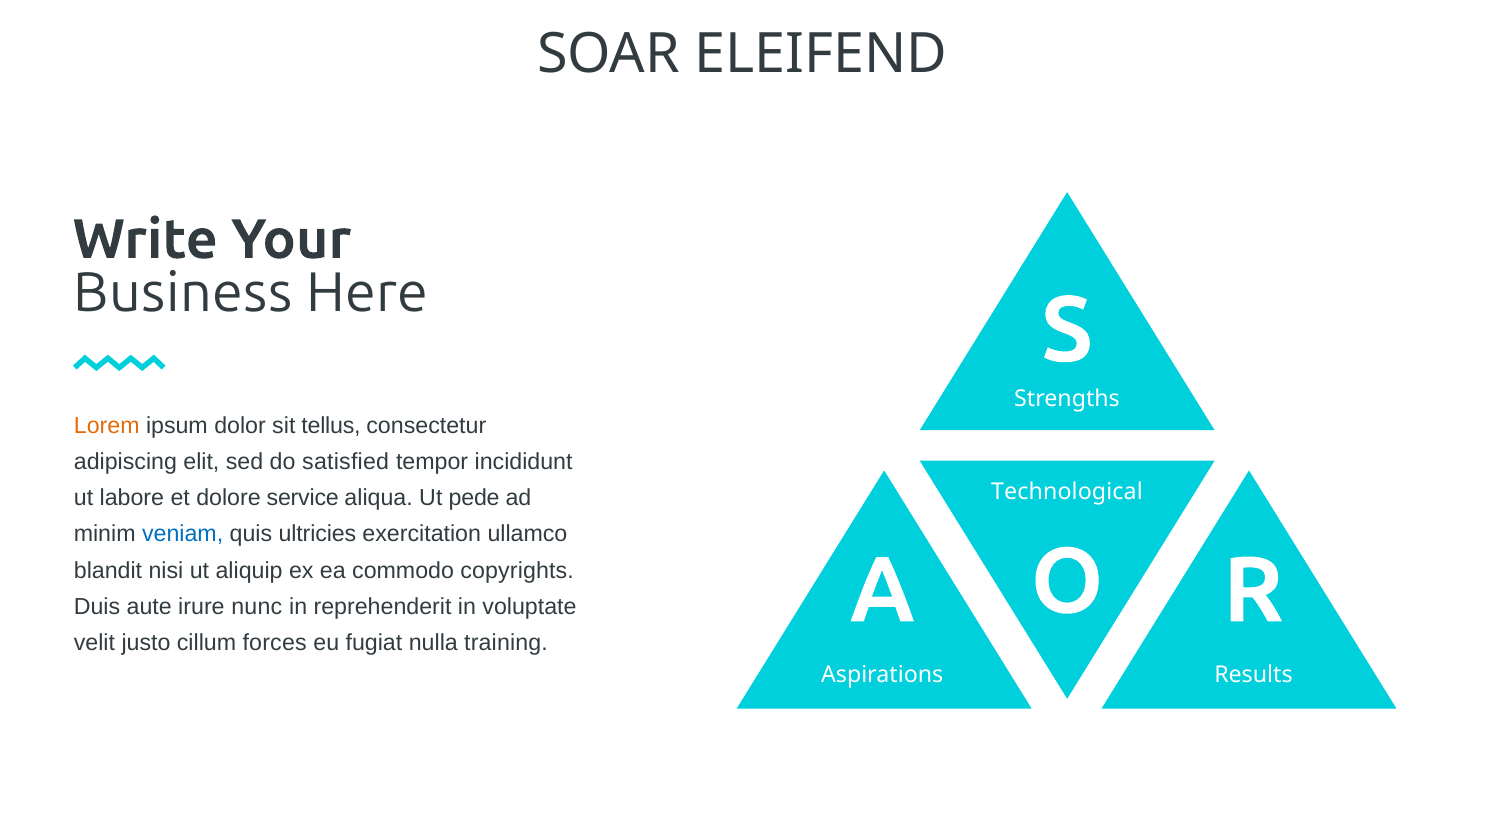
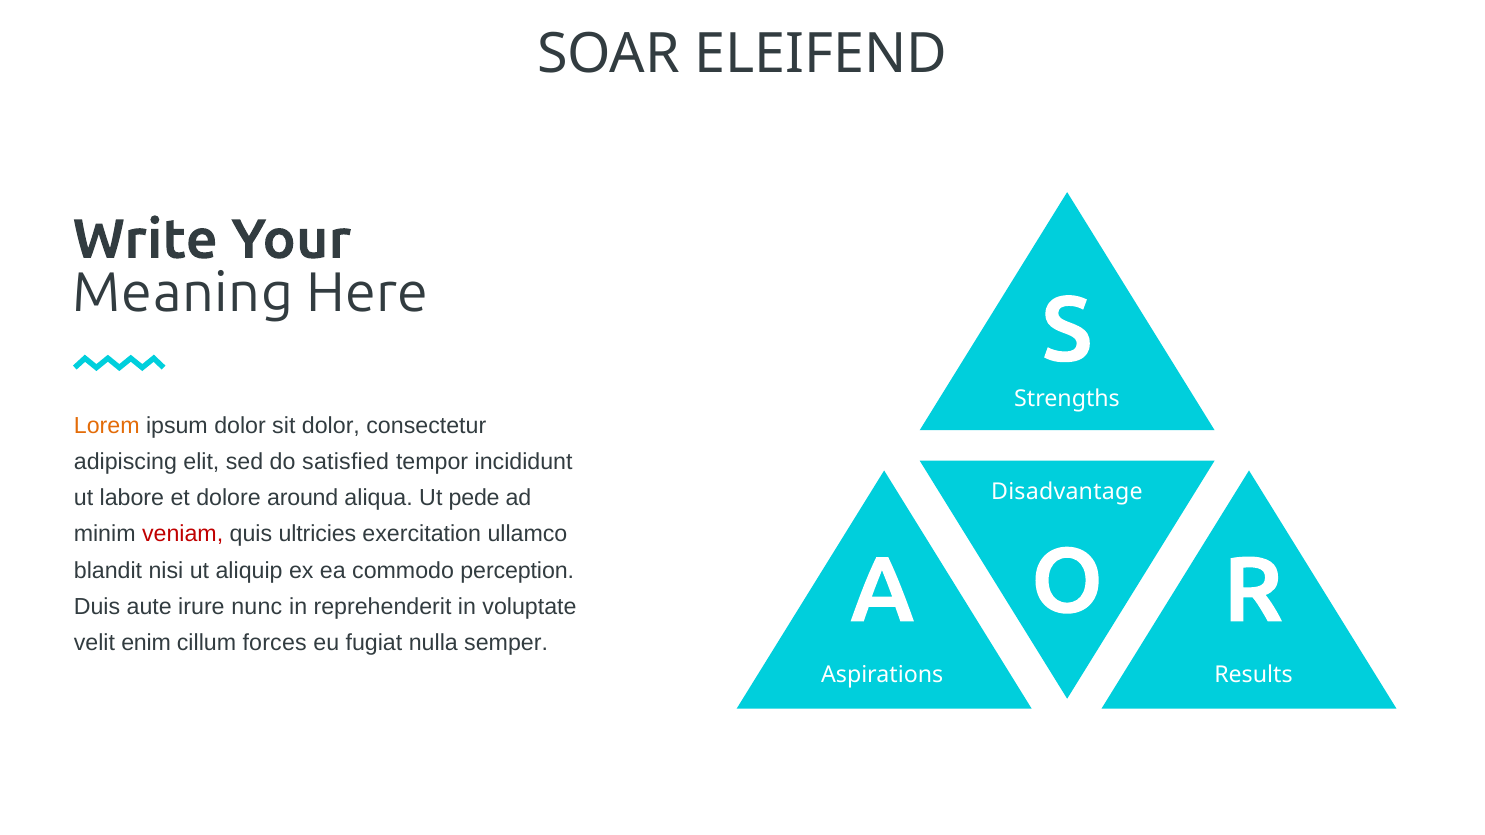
Business: Business -> Meaning
sit tellus: tellus -> dolor
Technological: Technological -> Disadvantage
service: service -> around
veniam colour: blue -> red
copyrights: copyrights -> perception
justo: justo -> enim
training: training -> semper
